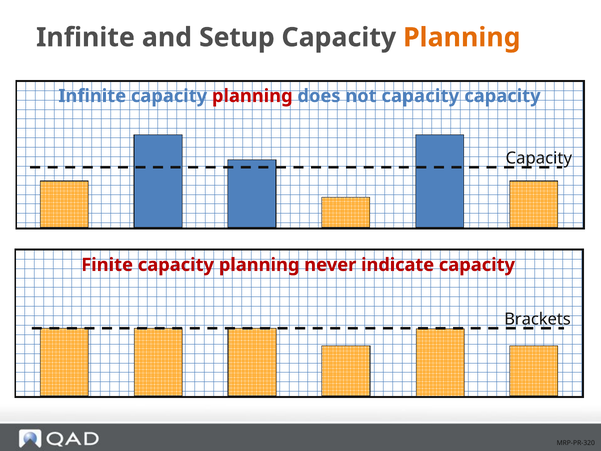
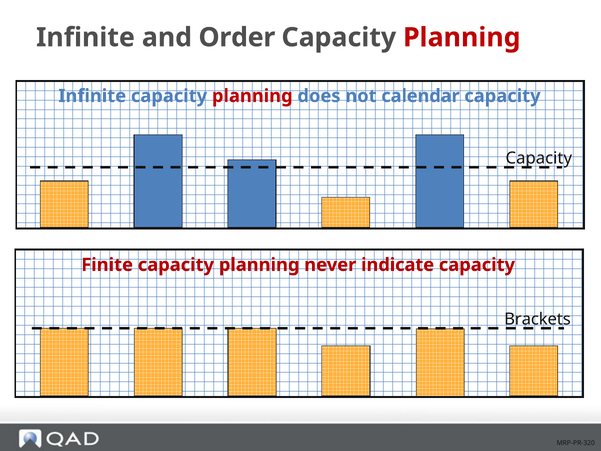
Setup: Setup -> Order
Planning at (462, 37) colour: orange -> red
not capacity: capacity -> calendar
